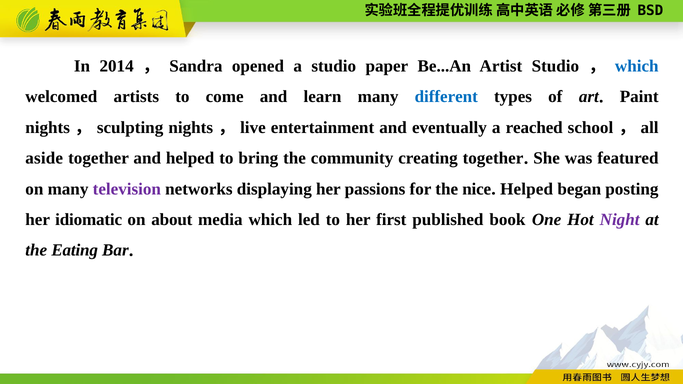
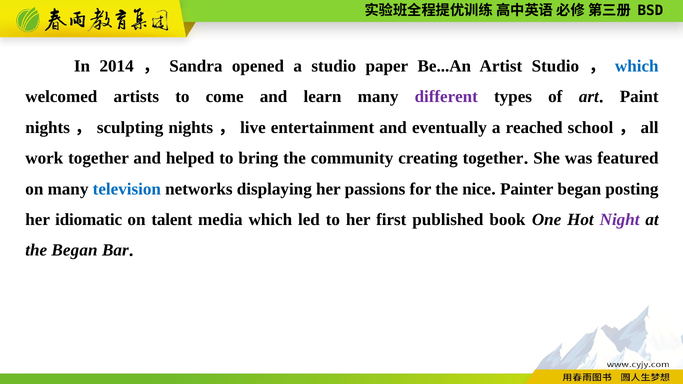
different colour: blue -> purple
aside: aside -> work
television colour: purple -> blue
Helped at (527, 189): Helped -> Painter
about: about -> talent
the Eating: Eating -> Began
